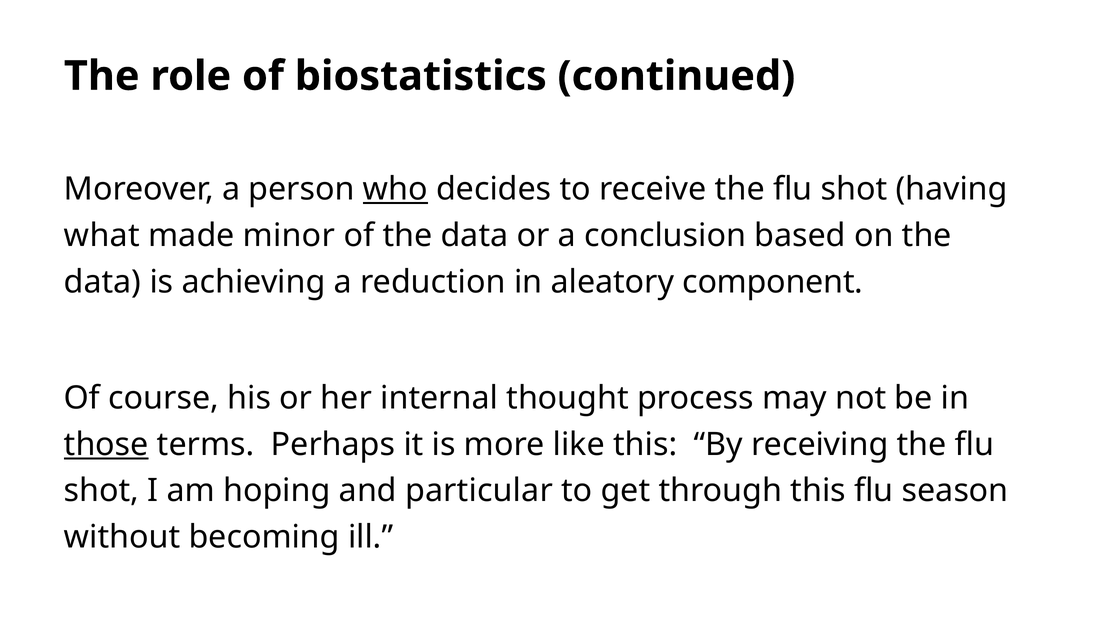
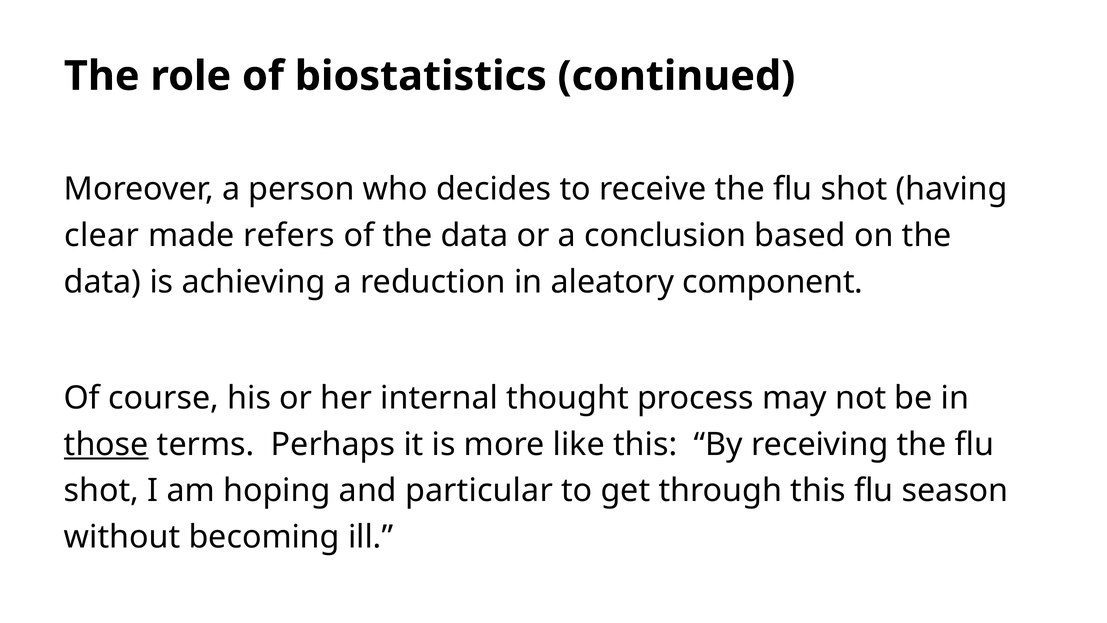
who underline: present -> none
what: what -> clear
minor: minor -> refers
